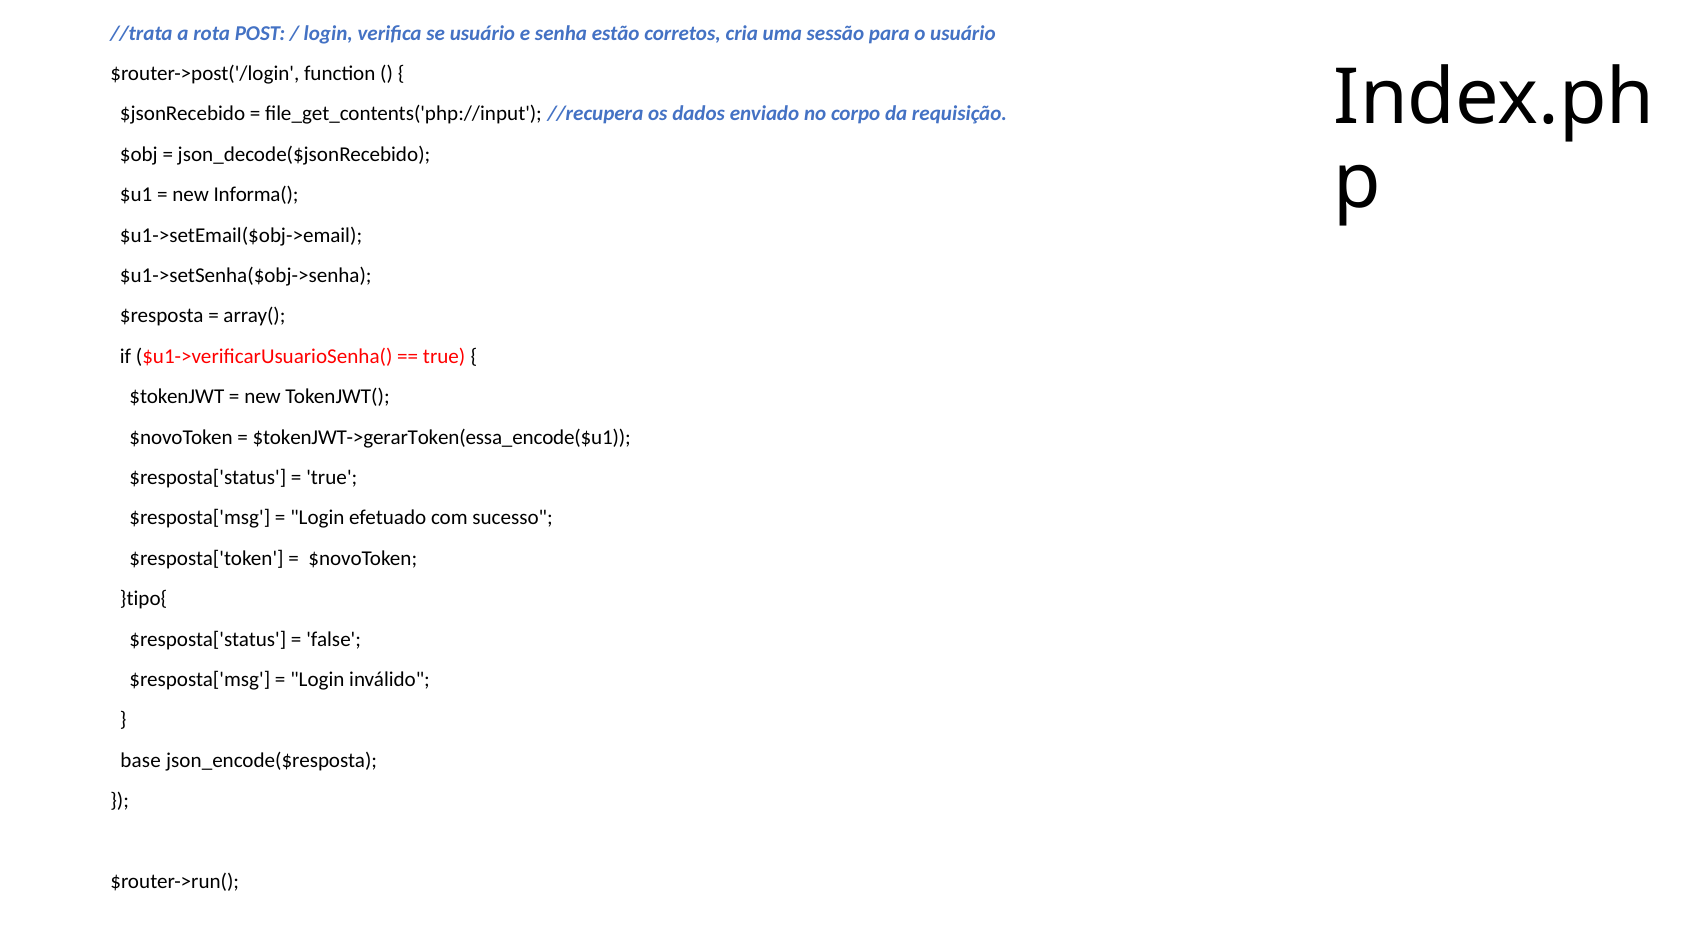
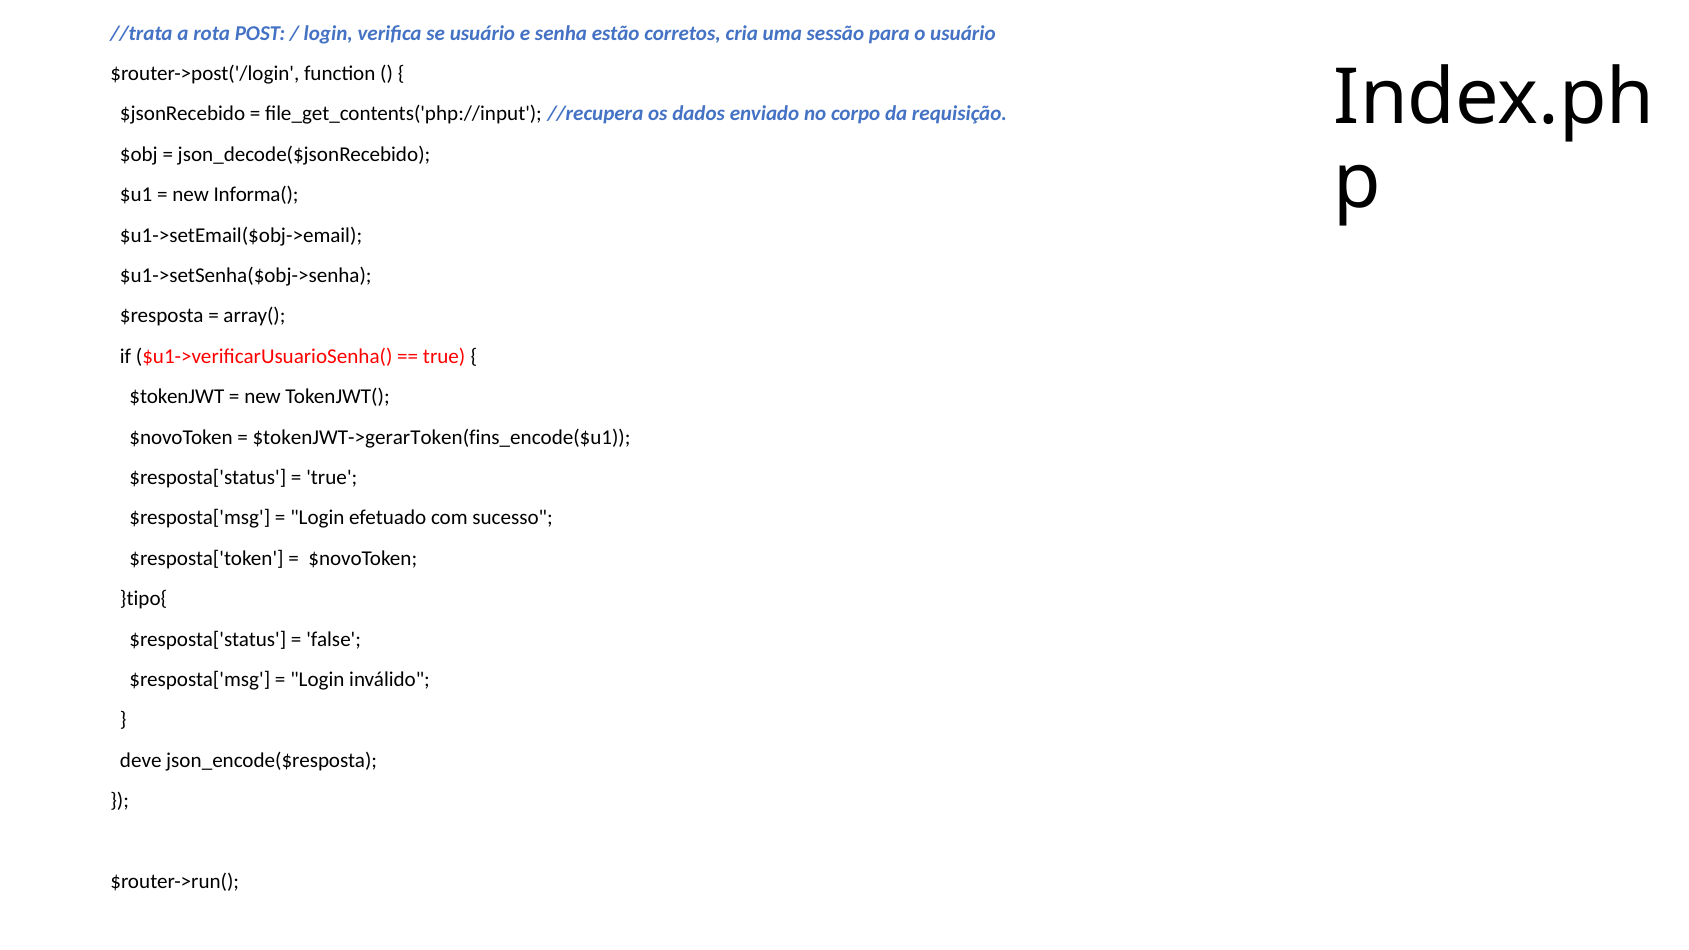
$tokenJWT->gerarToken(essa_encode($u1: $tokenJWT->gerarToken(essa_encode($u1 -> $tokenJWT->gerarToken(fins_encode($u1
base: base -> deve
